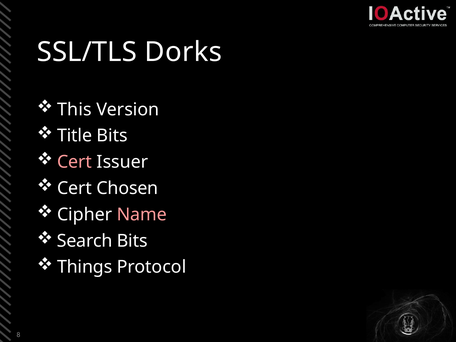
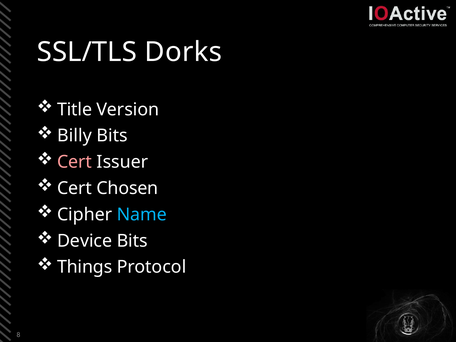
This: This -> Title
Title: Title -> Billy
Name colour: pink -> light blue
Search: Search -> Device
